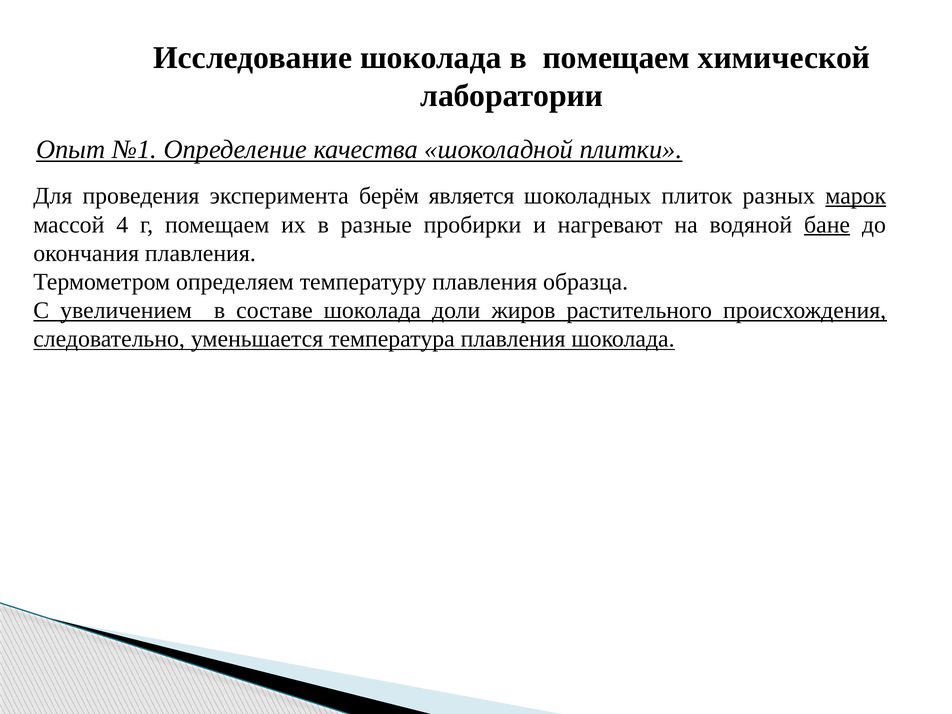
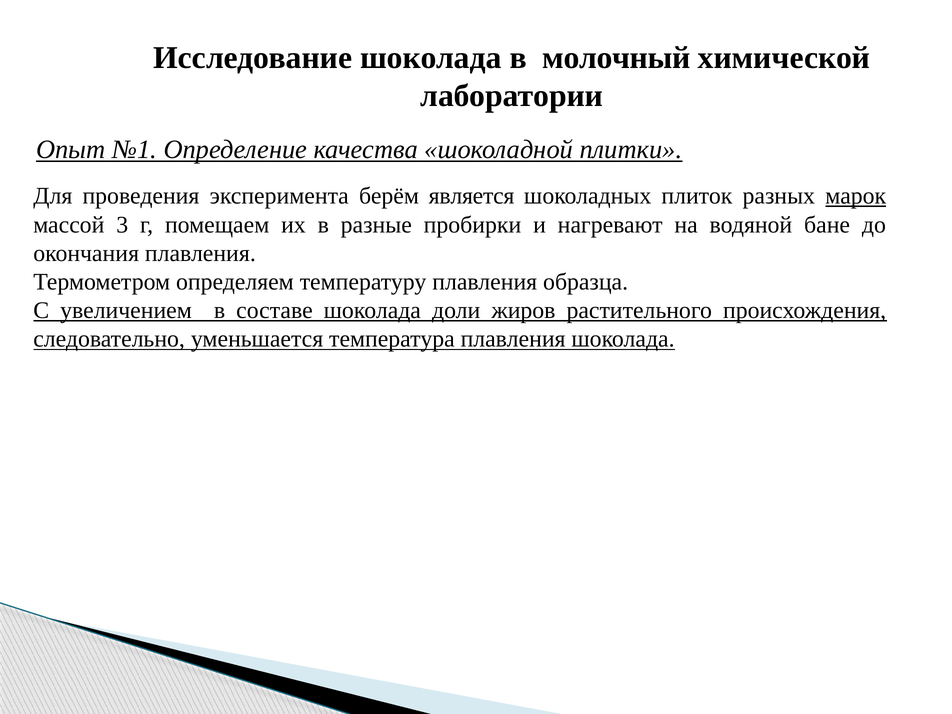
в помещаем: помещаем -> молочный
4: 4 -> 3
бане underline: present -> none
